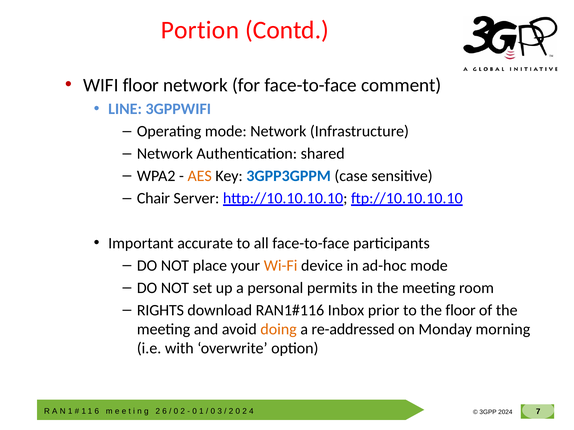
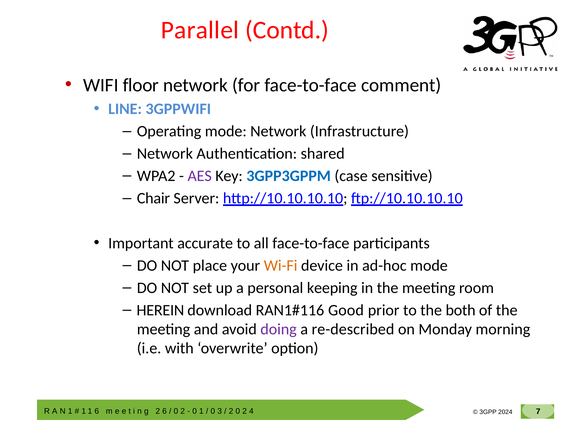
Portion: Portion -> Parallel
AES colour: orange -> purple
permits: permits -> keeping
RIGHTS: RIGHTS -> HEREIN
Inbox: Inbox -> Good
the floor: floor -> both
doing colour: orange -> purple
re-addressed: re-addressed -> re-described
